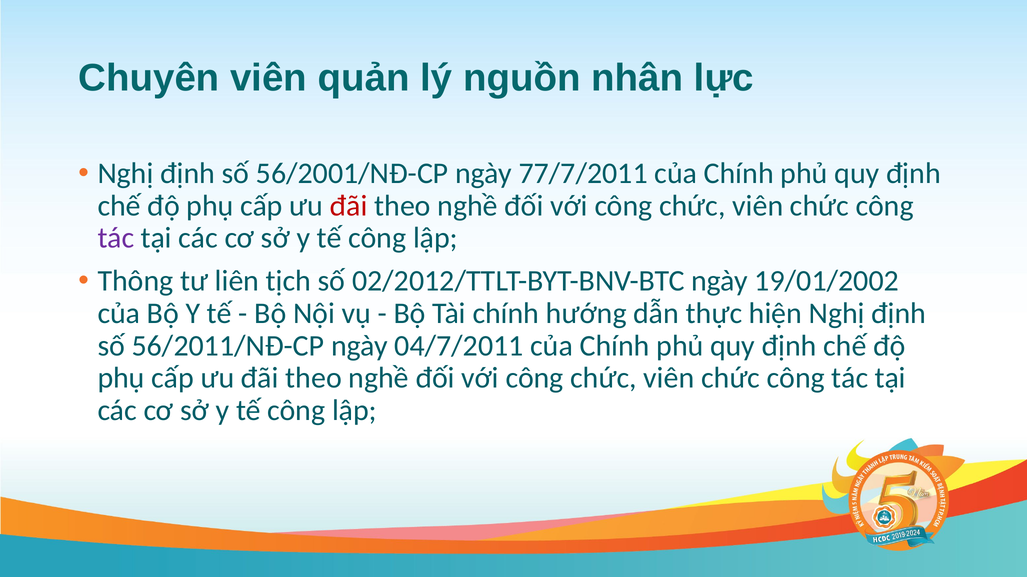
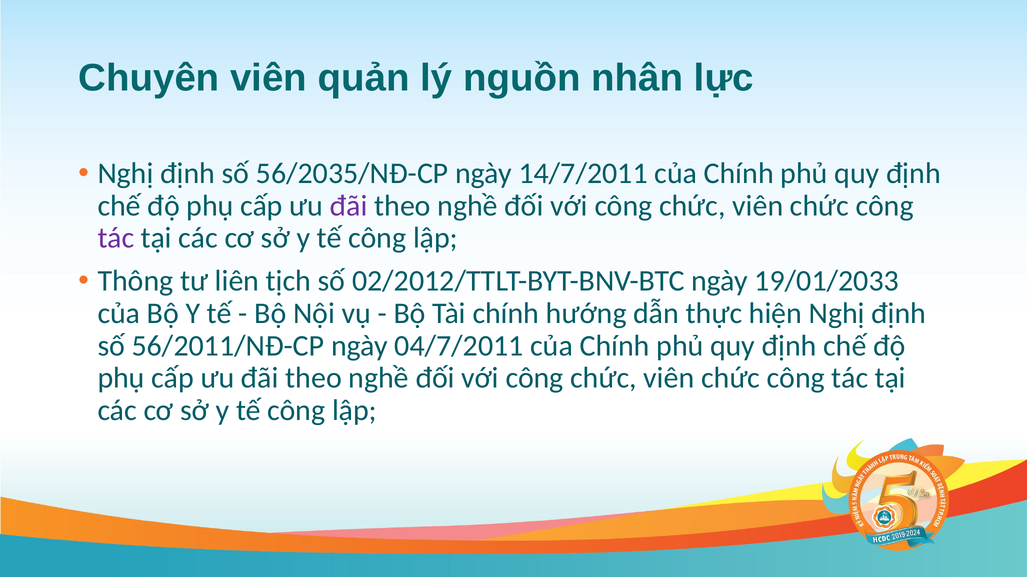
56/2001/NĐ-CP: 56/2001/NĐ-CP -> 56/2035/NĐ-CP
77/7/2011: 77/7/2011 -> 14/7/2011
đãi at (349, 206) colour: red -> purple
19/01/2002: 19/01/2002 -> 19/01/2033
